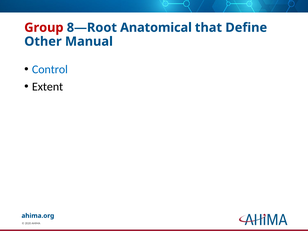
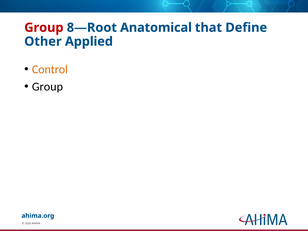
Manual: Manual -> Applied
Control colour: blue -> orange
Extent at (48, 87): Extent -> Group
